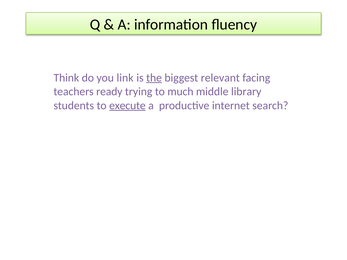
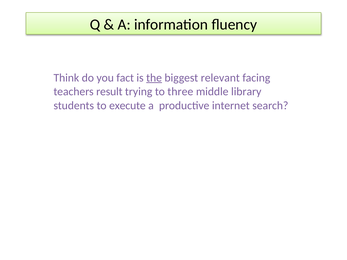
link: link -> fact
ready: ready -> result
much: much -> three
execute underline: present -> none
